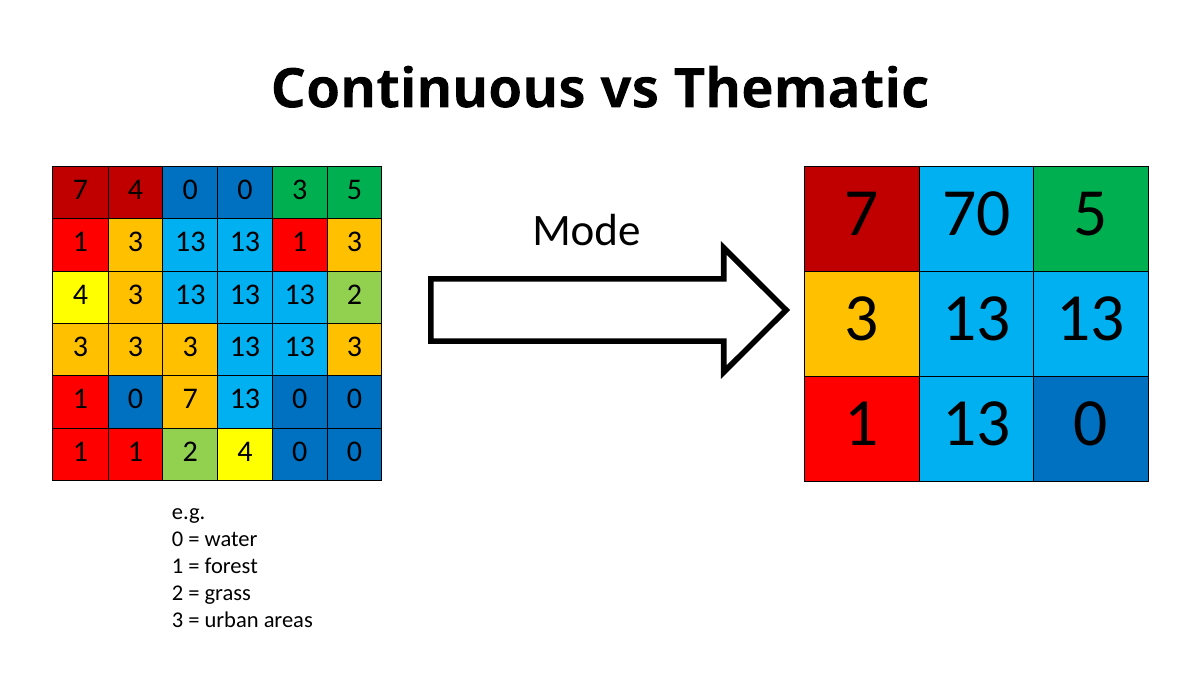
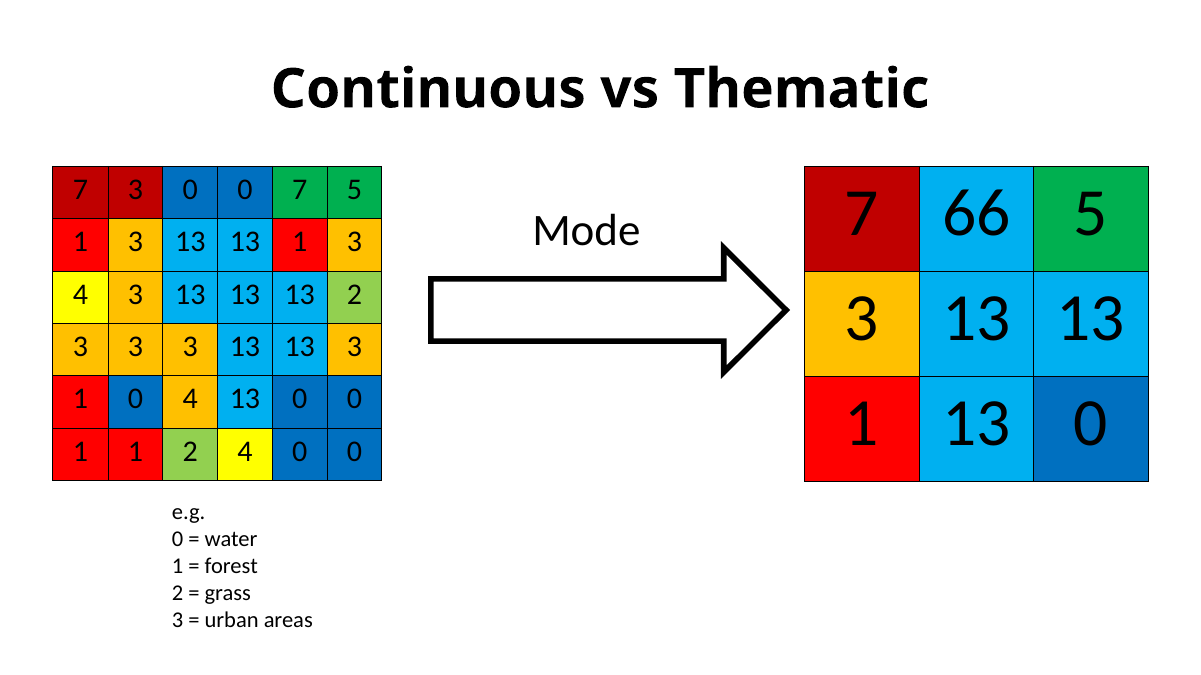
7 4: 4 -> 3
0 3: 3 -> 7
70: 70 -> 66
0 7: 7 -> 4
